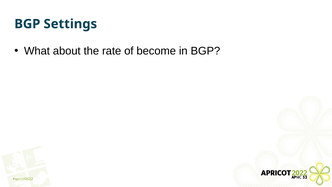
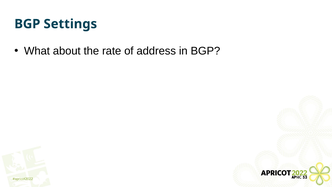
become: become -> address
